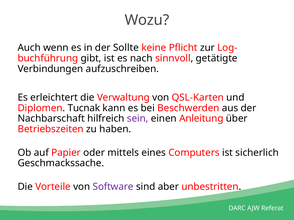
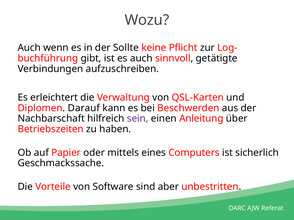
es nach: nach -> auch
Tucnak: Tucnak -> Darauf
Software colour: purple -> black
